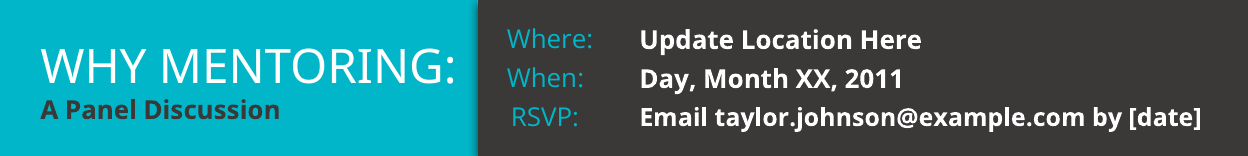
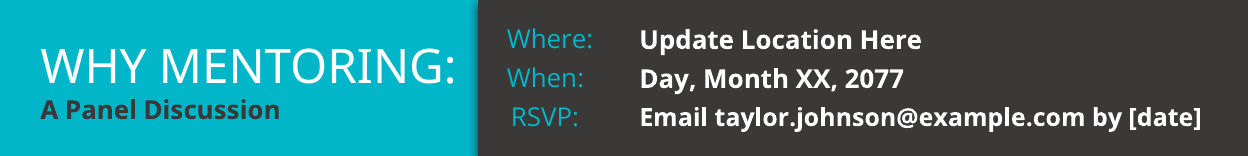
2011: 2011 -> 2077
